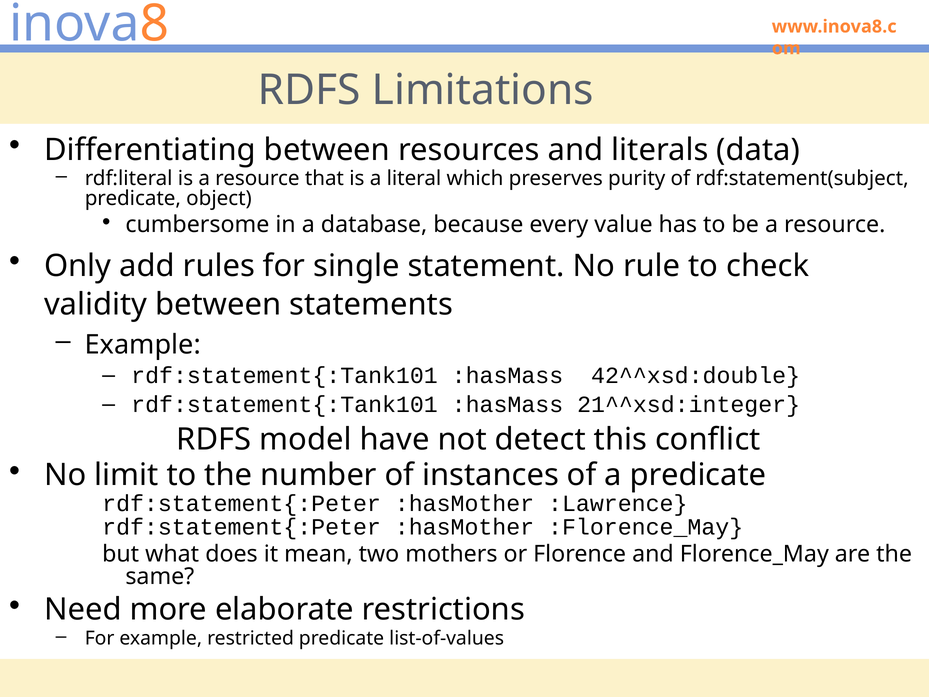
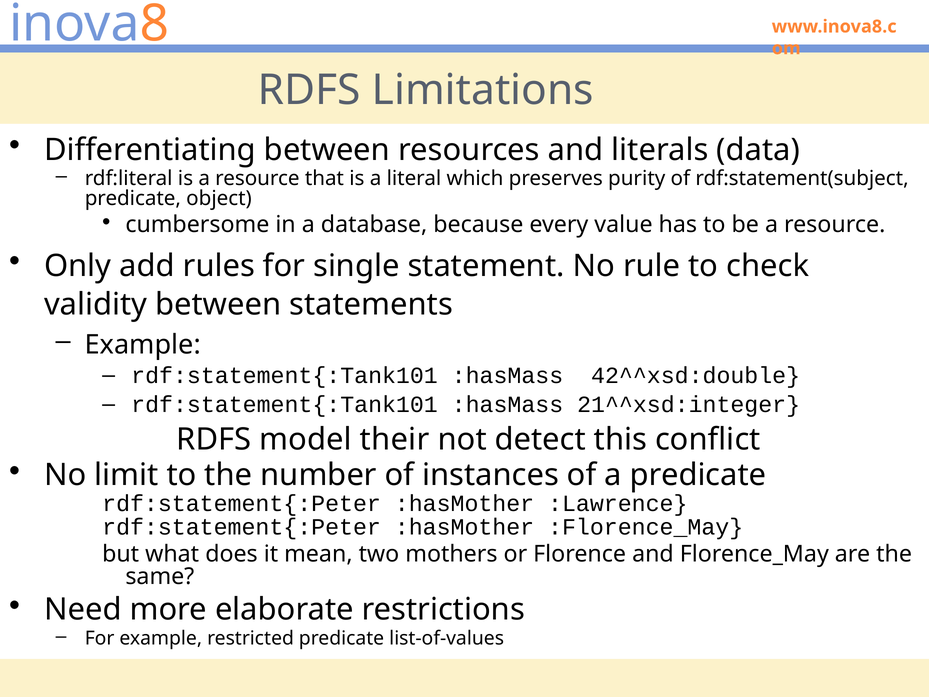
have: have -> their
